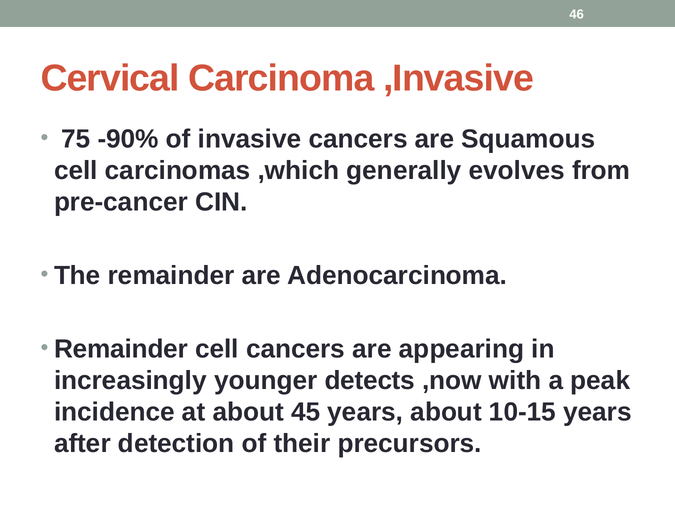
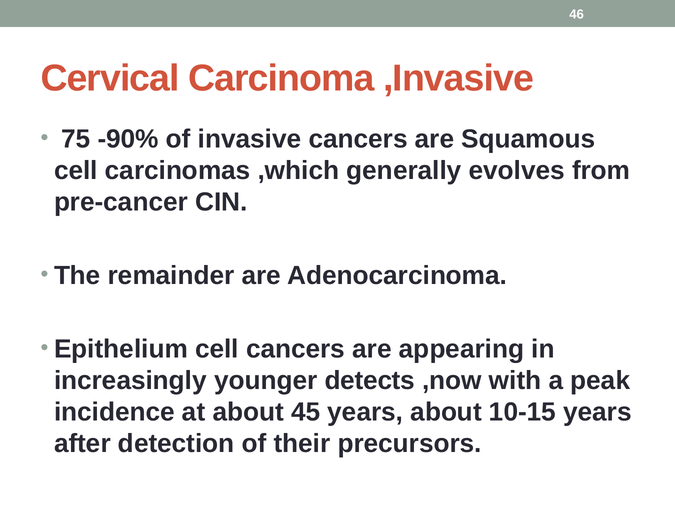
Remainder at (121, 349): Remainder -> Epithelium
